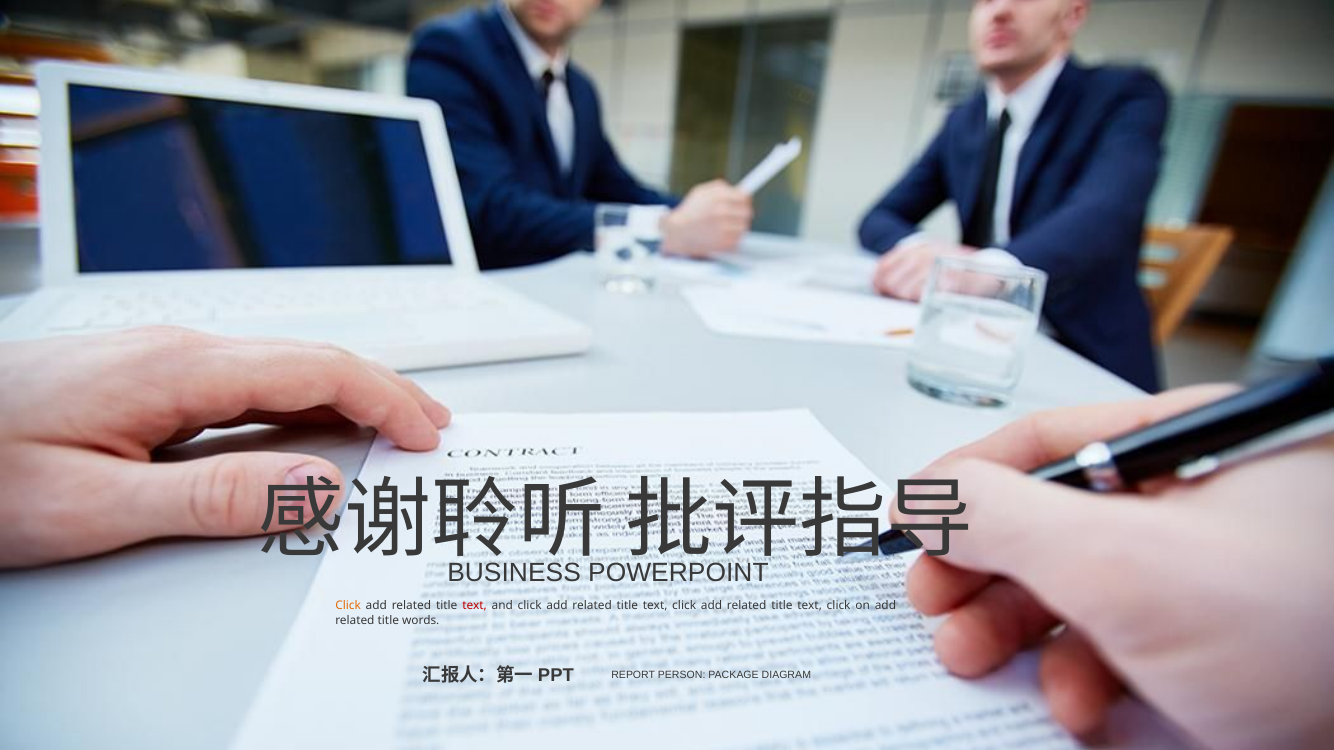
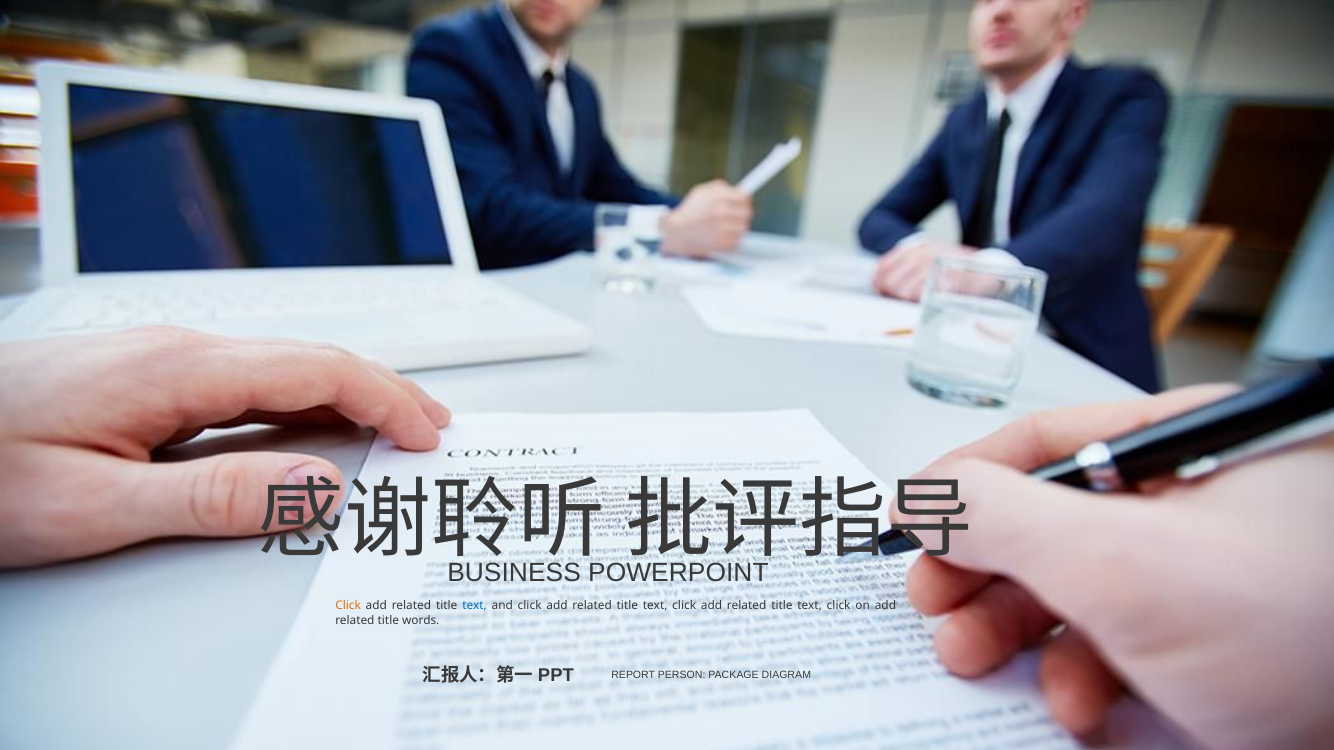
text at (475, 606) colour: red -> blue
